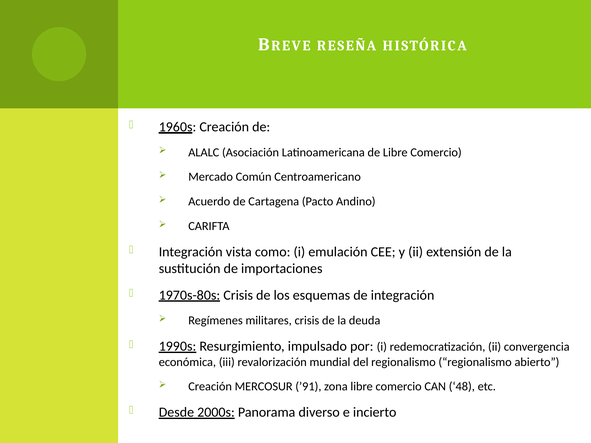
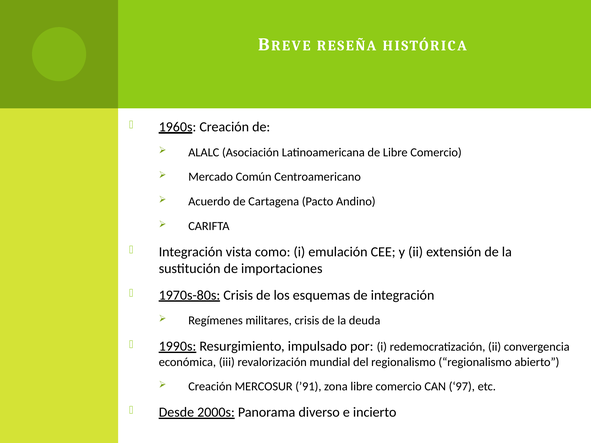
48: 48 -> 97
